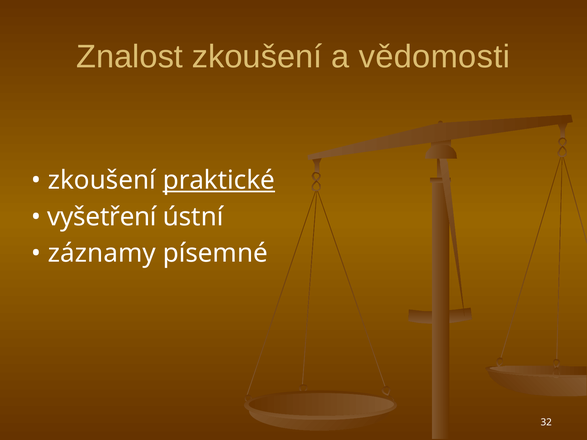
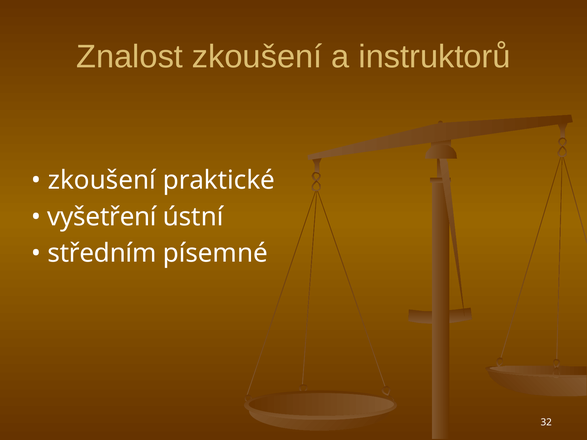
vědomosti: vědomosti -> instruktorů
praktické underline: present -> none
záznamy: záznamy -> středním
